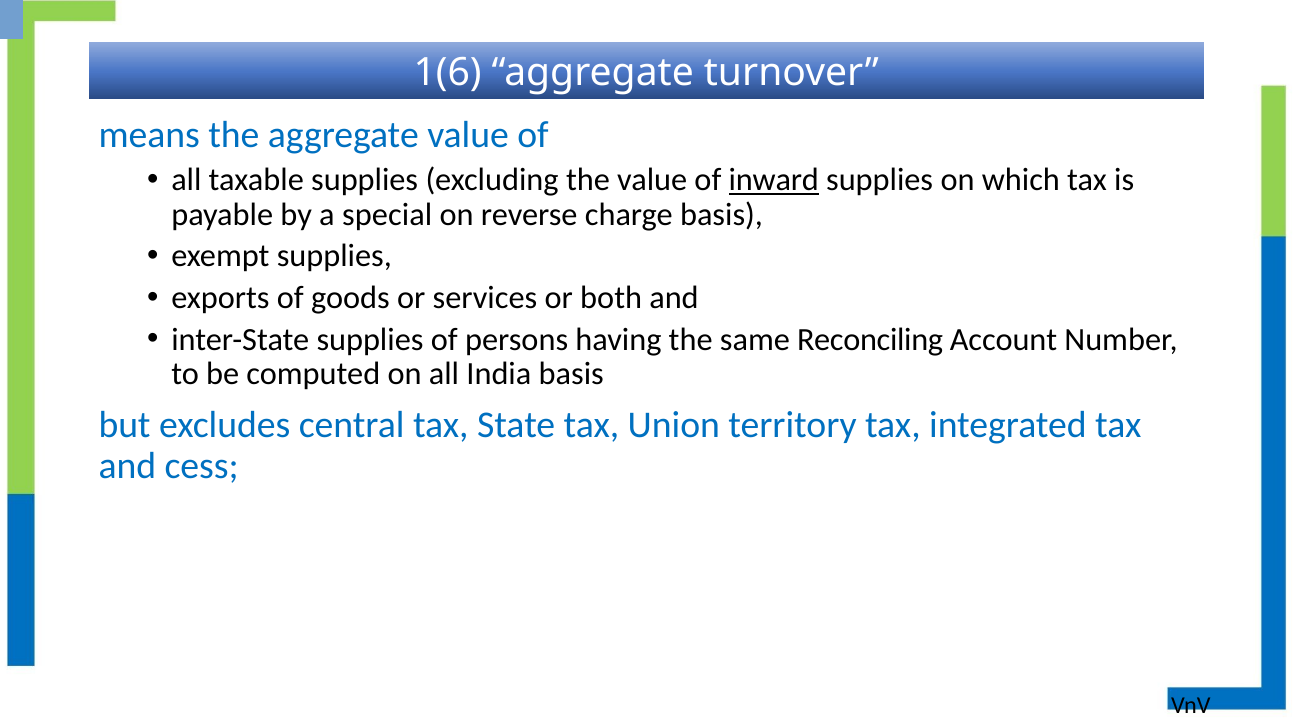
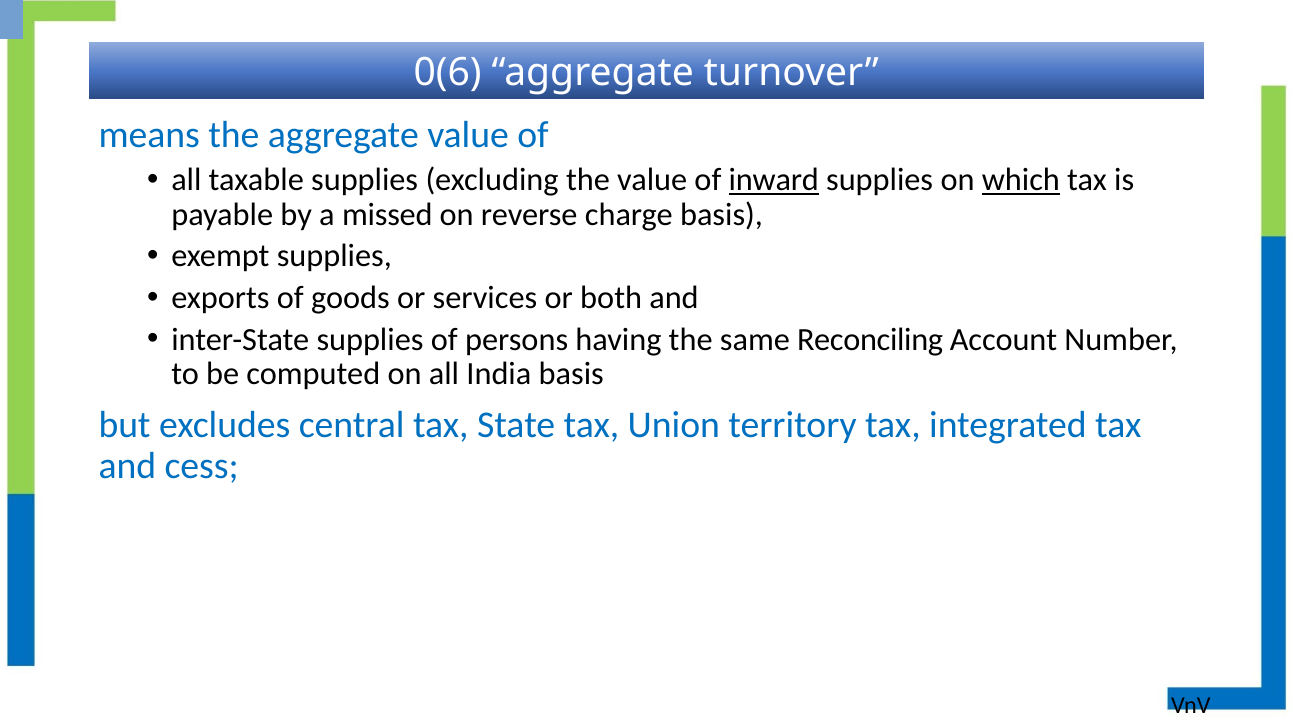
1(6: 1(6 -> 0(6
which underline: none -> present
special: special -> missed
